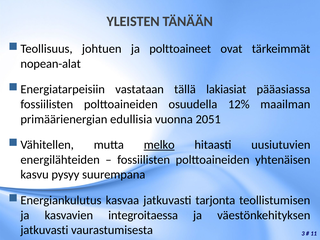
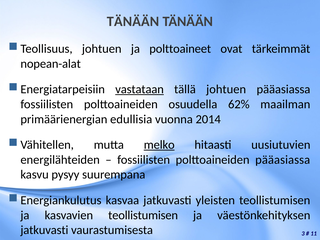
YLEISTEN at (133, 21): YLEISTEN -> TÄNÄÄN
vastataan underline: none -> present
tällä lakiasiat: lakiasiat -> johtuen
12%: 12% -> 62%
2051: 2051 -> 2014
polttoaineiden yhtenäisen: yhtenäisen -> pääasiassa
tarjonta: tarjonta -> yleisten
kasvavien integroitaessa: integroitaessa -> teollistumisen
